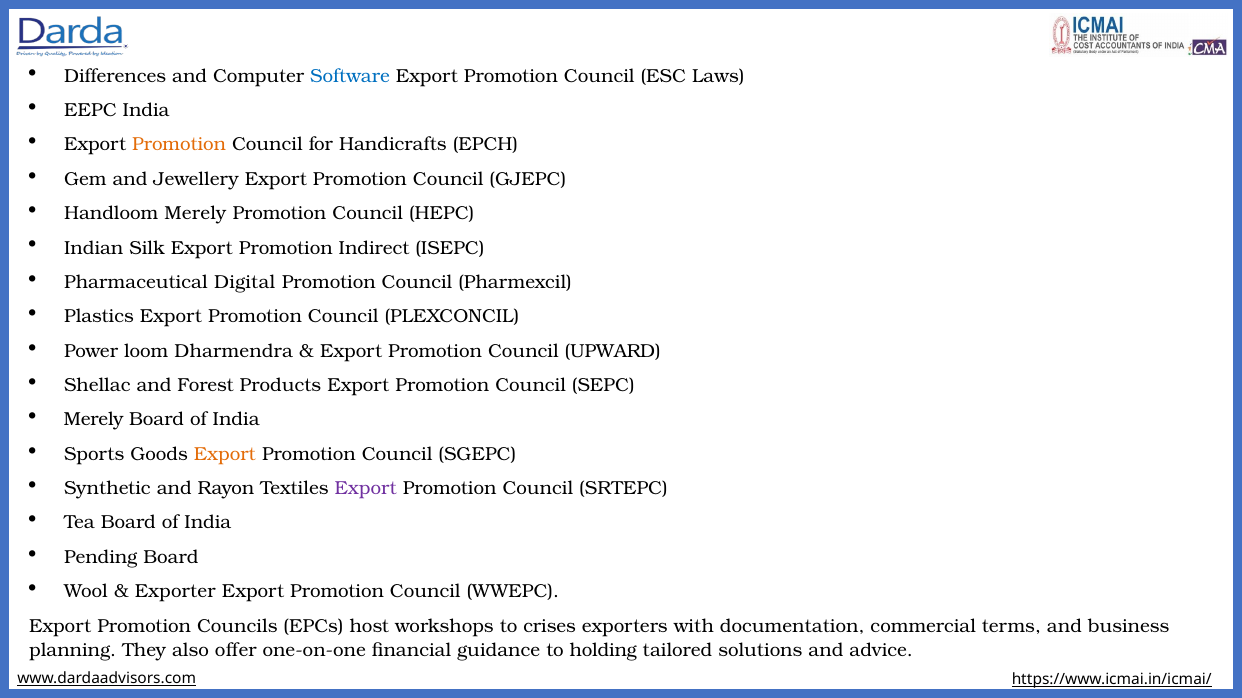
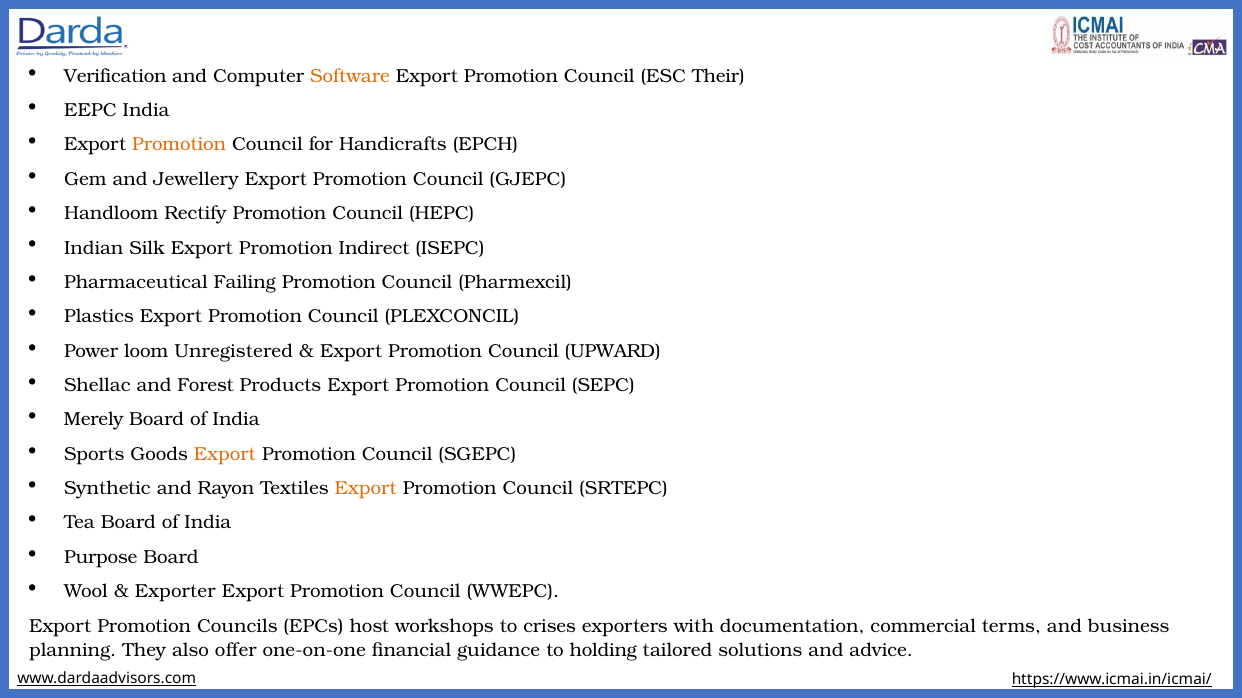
Differences: Differences -> Verification
Software colour: blue -> orange
Laws: Laws -> Their
Handloom Merely: Merely -> Rectify
Digital: Digital -> Failing
Dharmendra: Dharmendra -> Unregistered
Export at (366, 489) colour: purple -> orange
Pending: Pending -> Purpose
